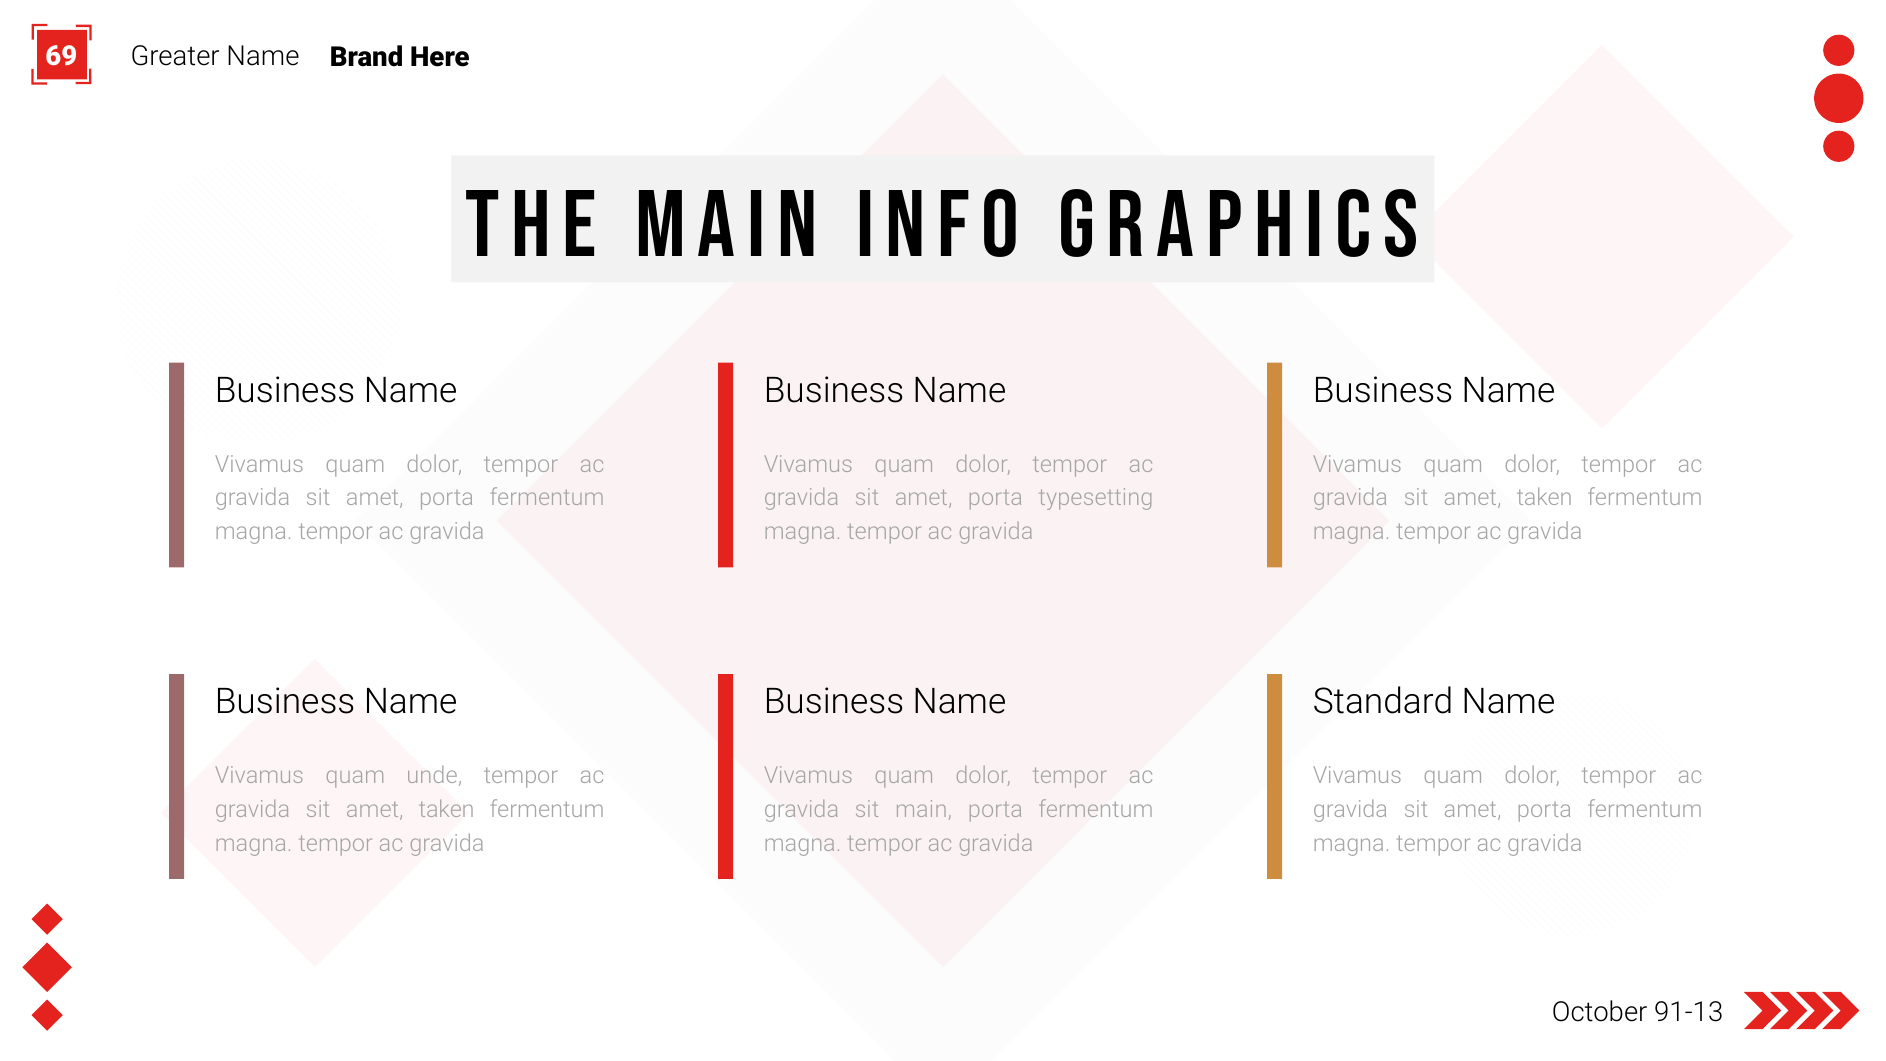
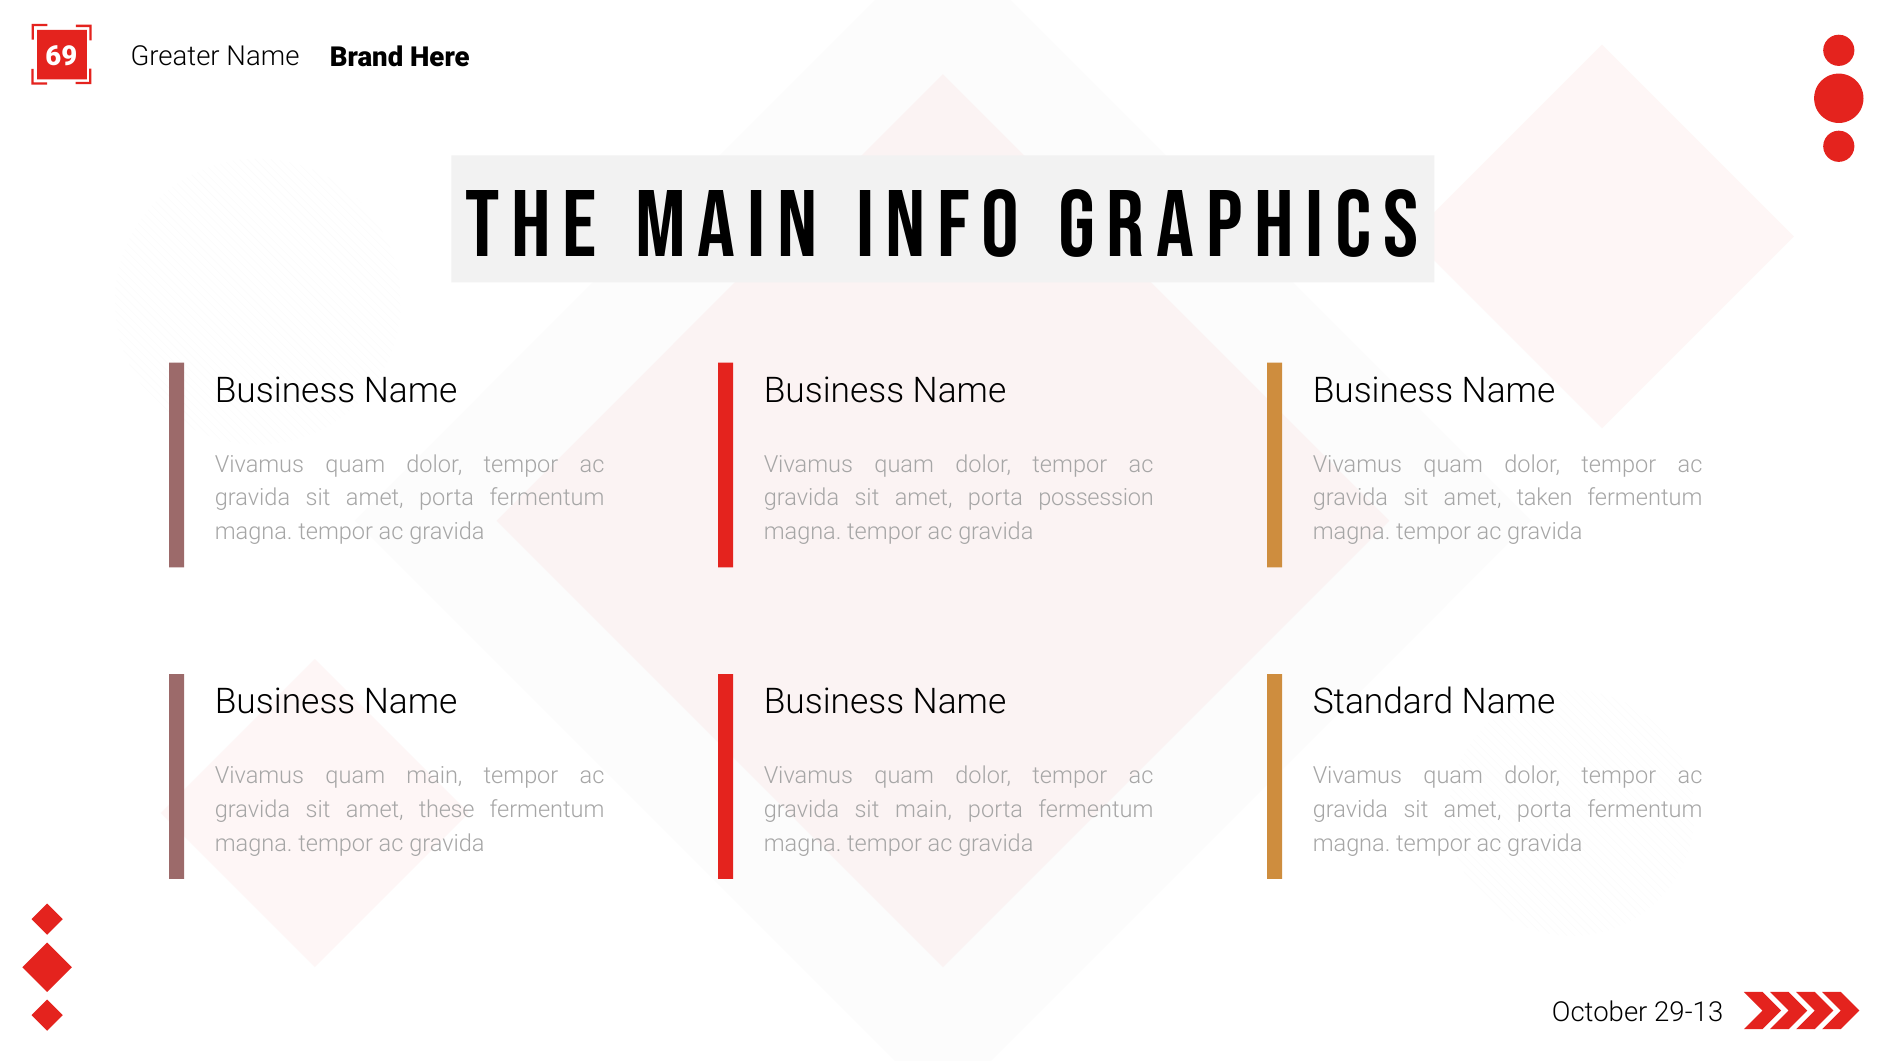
typesetting: typesetting -> possession
quam unde: unde -> main
taken at (447, 810): taken -> these
91-13: 91-13 -> 29-13
